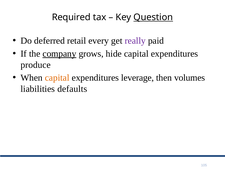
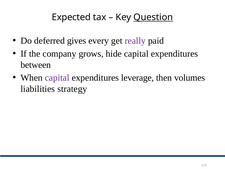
Required: Required -> Expected
retail: retail -> gives
company underline: present -> none
produce: produce -> between
capital at (57, 78) colour: orange -> purple
defaults: defaults -> strategy
